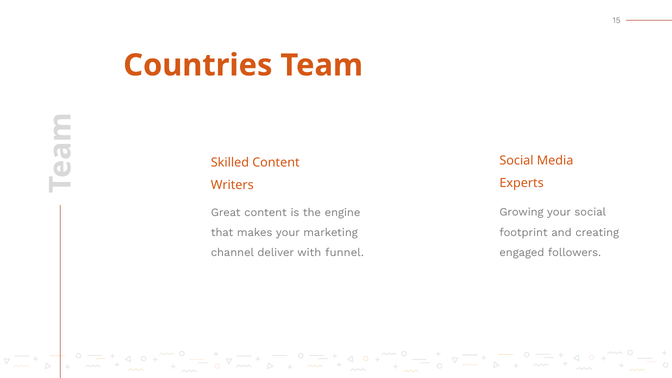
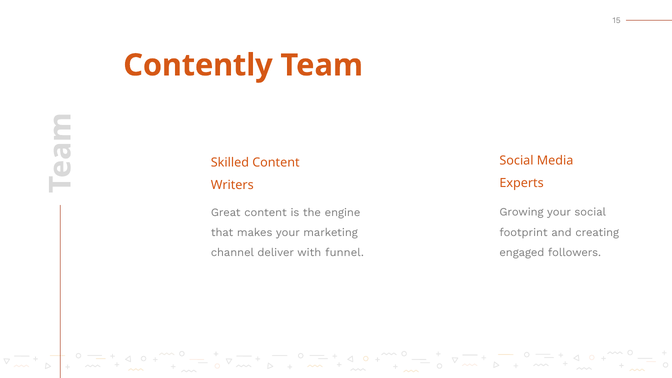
Countries: Countries -> Contently
